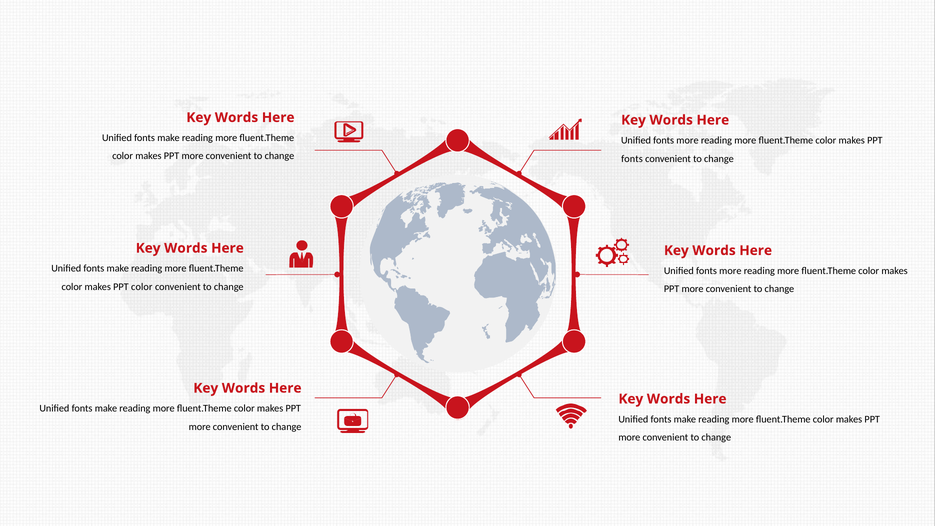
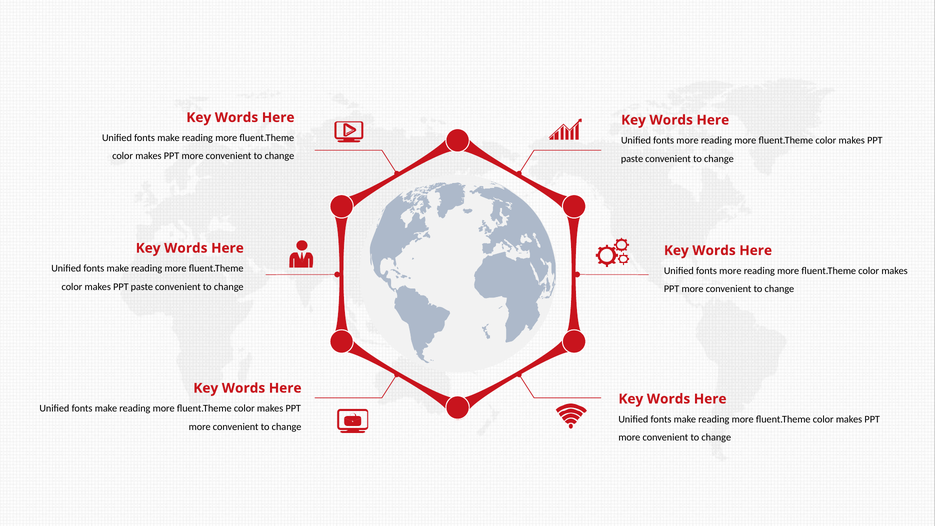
fonts at (632, 159): fonts -> paste
color at (142, 287): color -> paste
